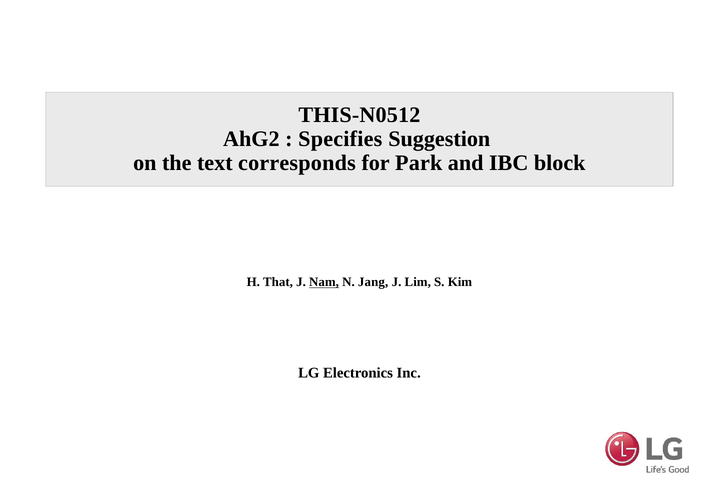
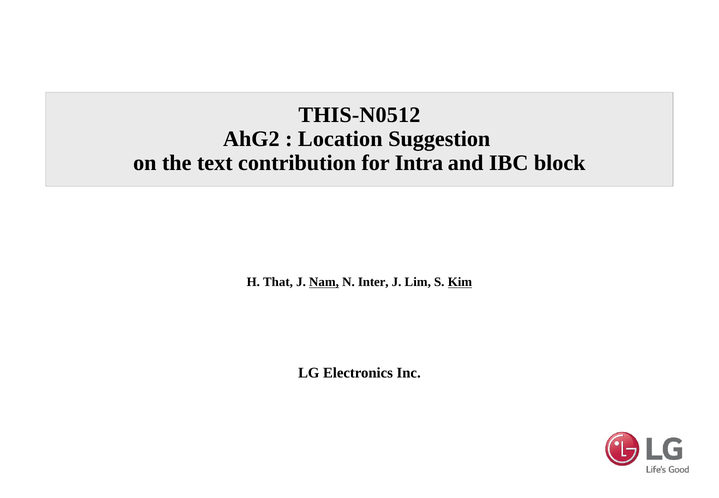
Specifies: Specifies -> Location
corresponds: corresponds -> contribution
Park: Park -> Intra
Jang: Jang -> Inter
Kim underline: none -> present
